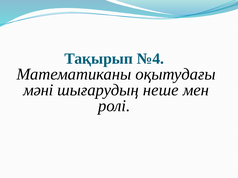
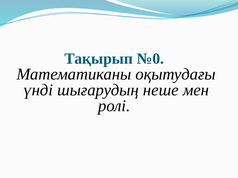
№4: №4 -> №0
мәні: мәні -> үнді
